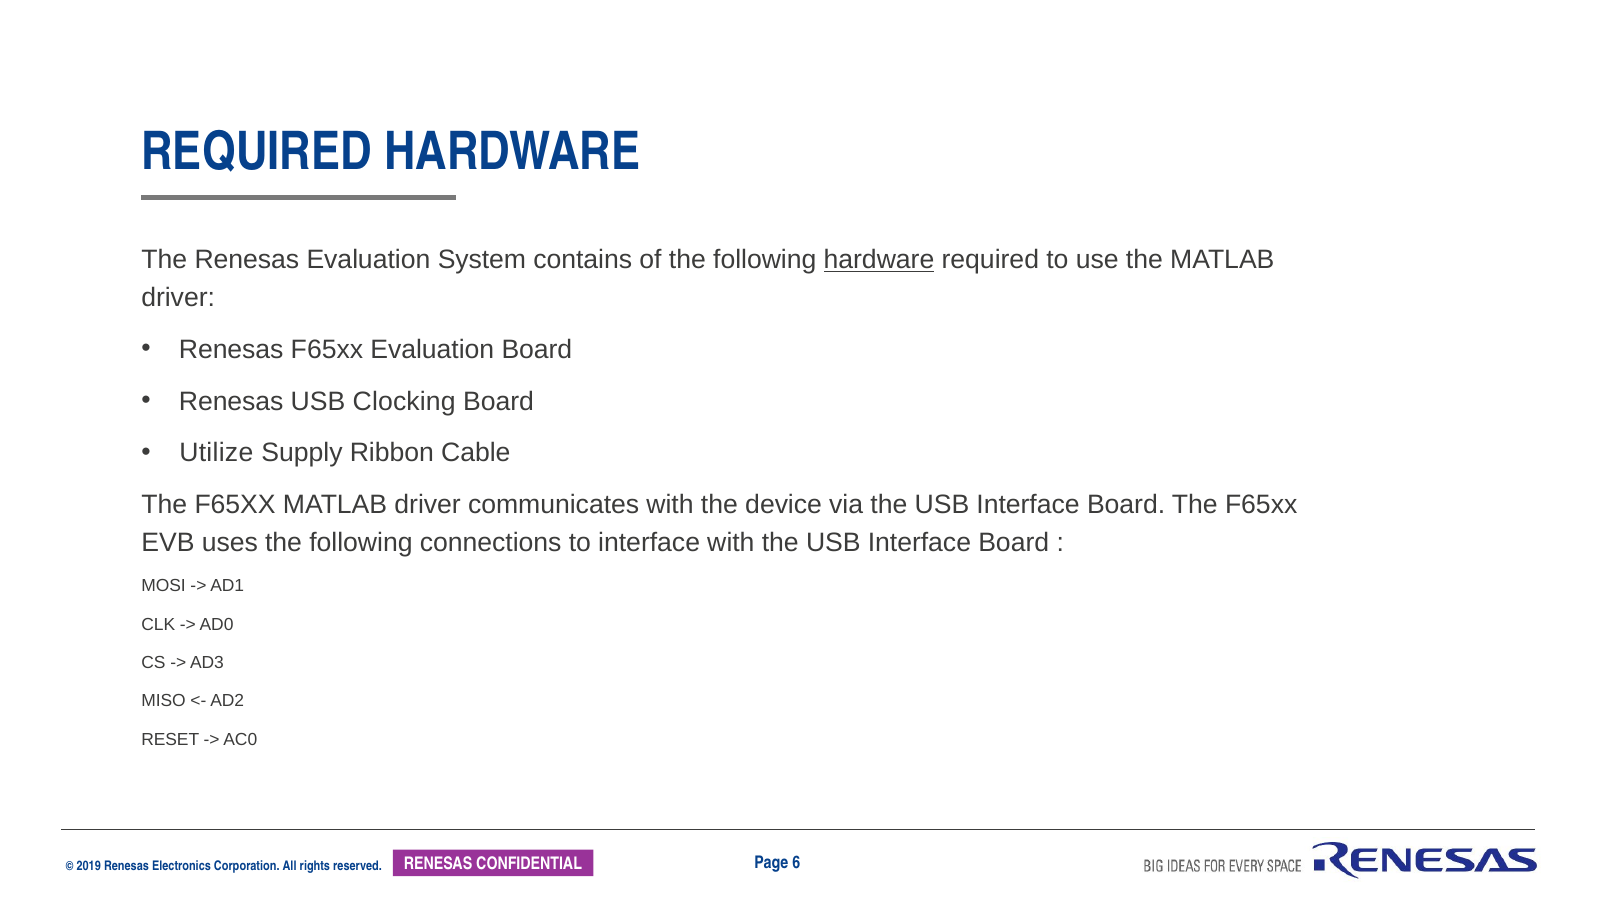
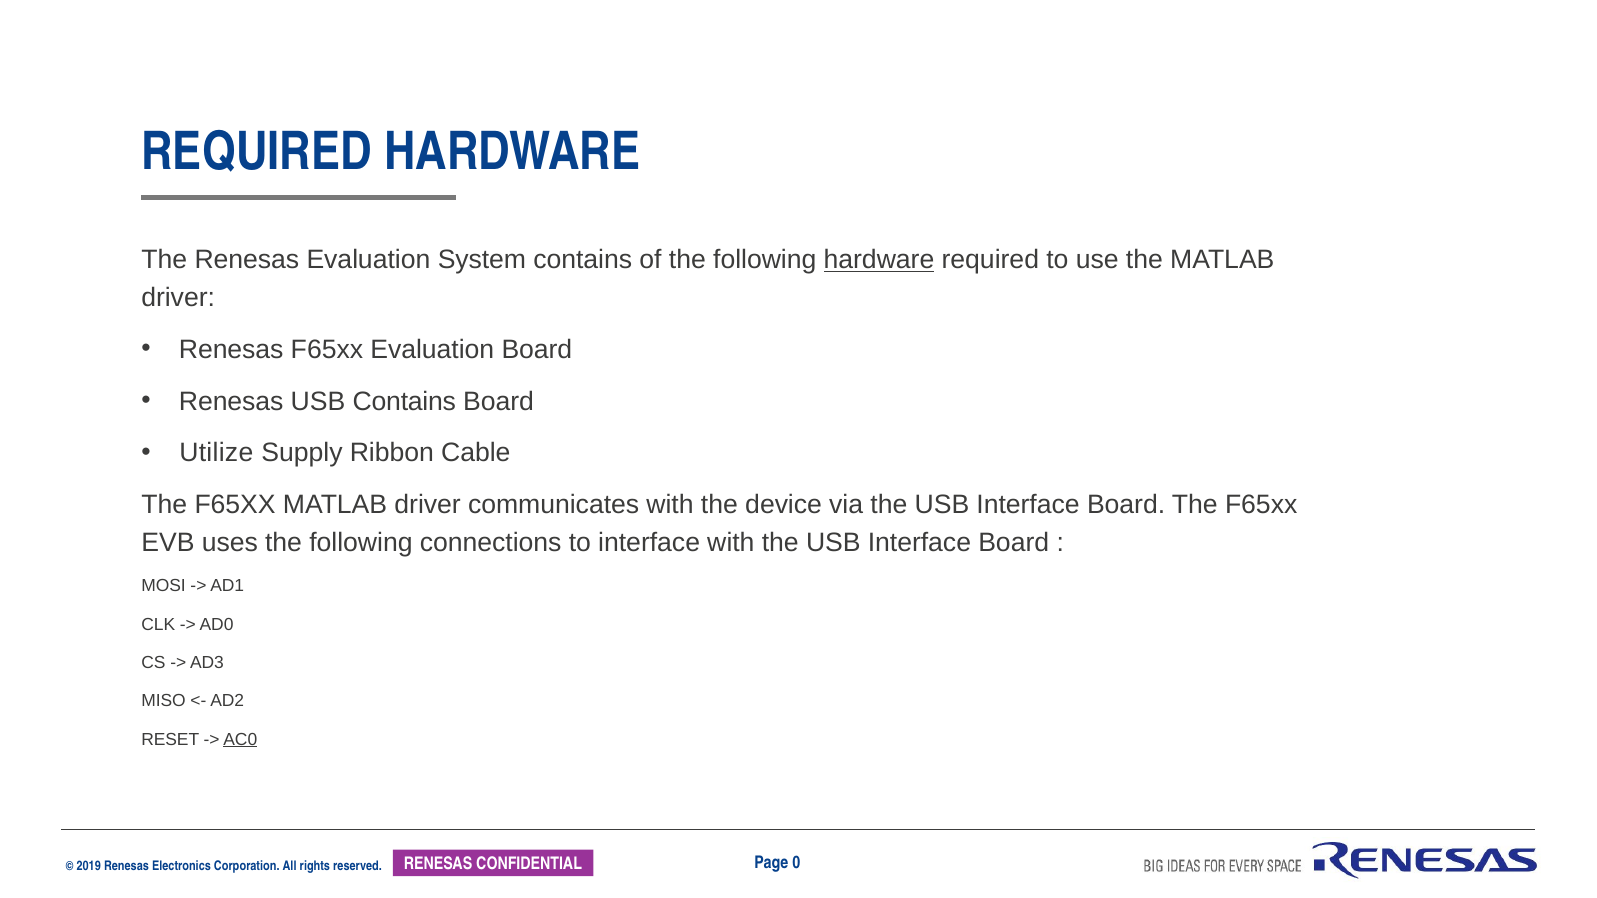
USB Clocking: Clocking -> Contains
AC0 underline: none -> present
6: 6 -> 0
